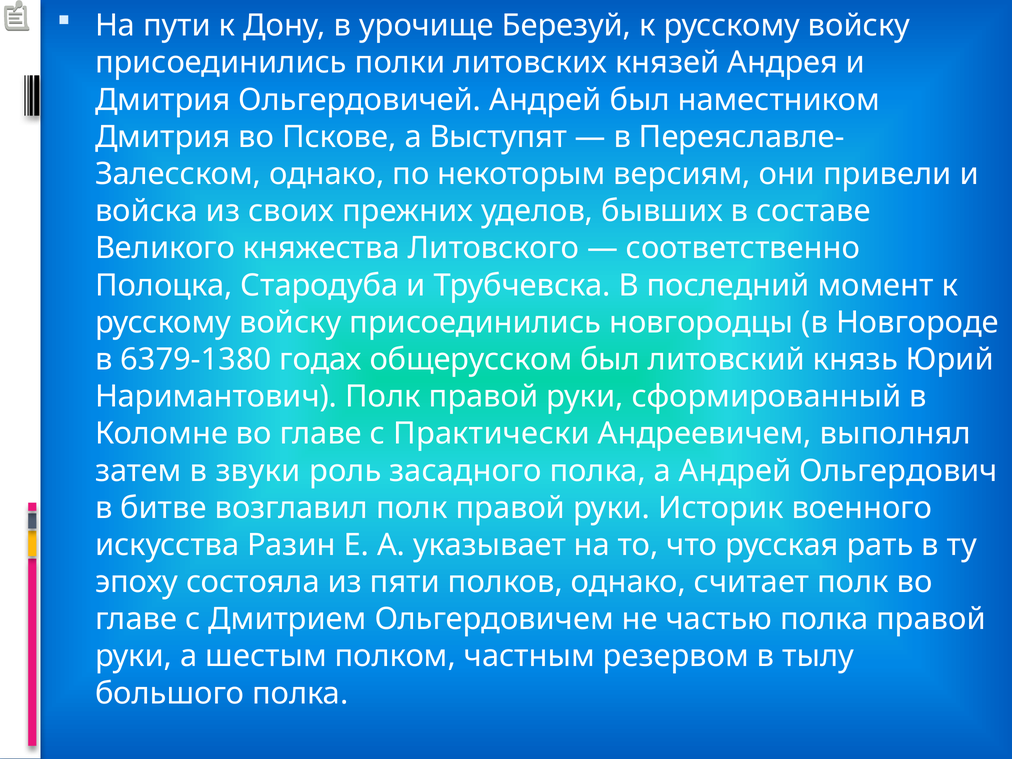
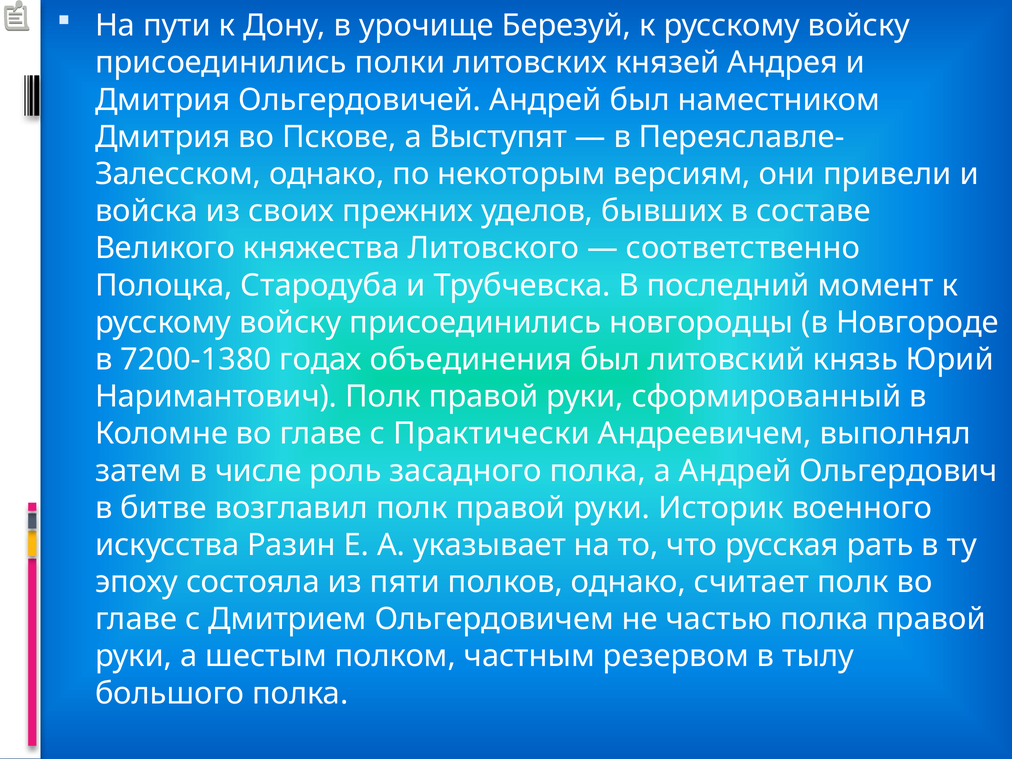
6379-1380: 6379-1380 -> 7200-1380
общерусском: общерусском -> объединения
звуки: звуки -> числе
